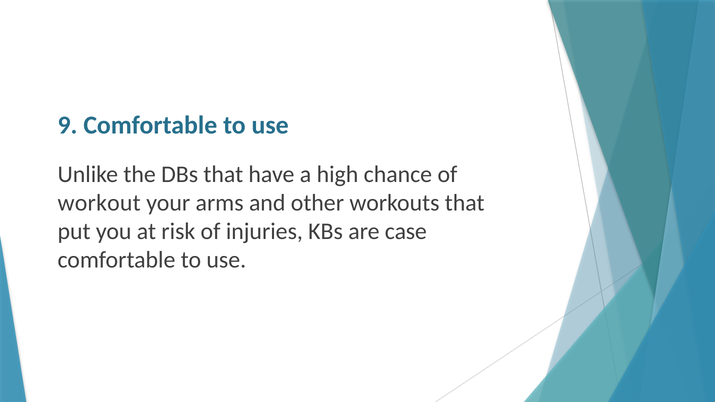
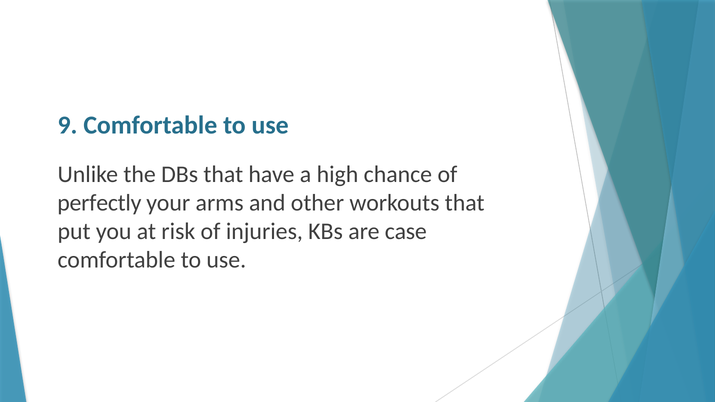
workout: workout -> perfectly
